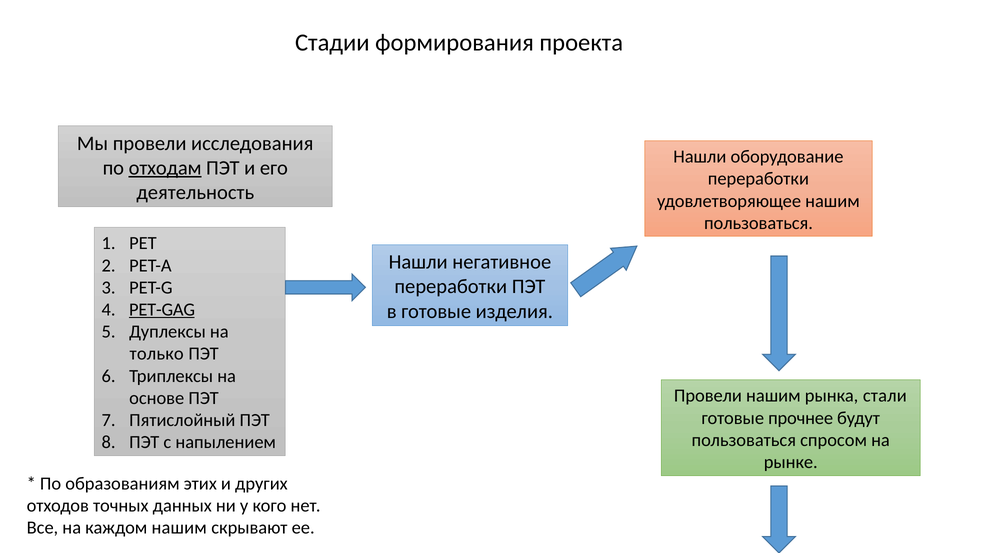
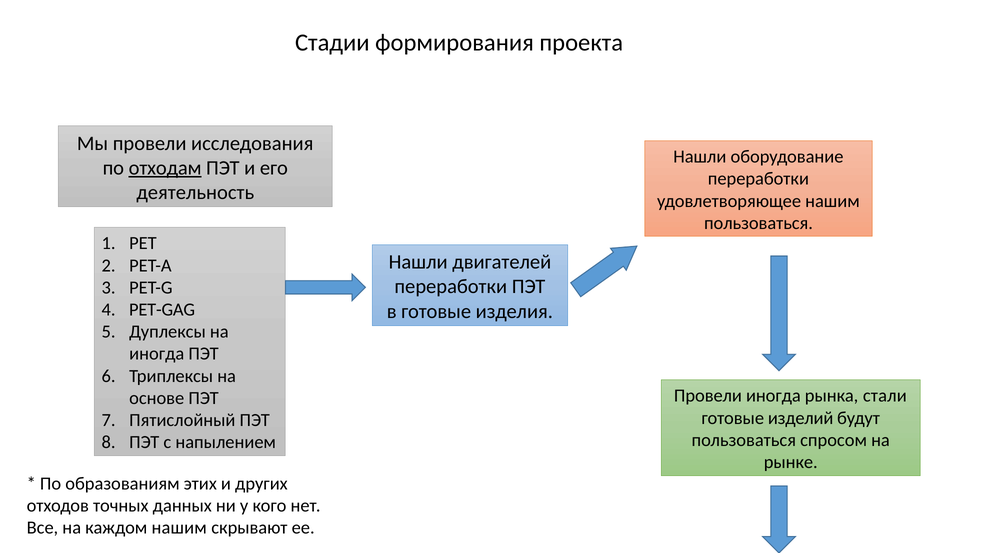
негативное: негативное -> двигателей
PET-GAG underline: present -> none
только at (157, 354): только -> иногда
Провели нашим: нашим -> иногда
прочнее: прочнее -> изделий
